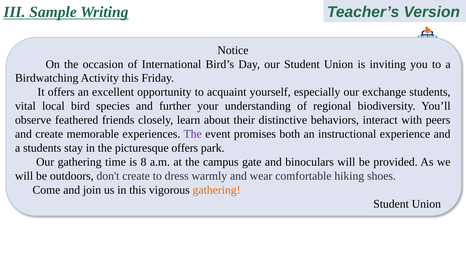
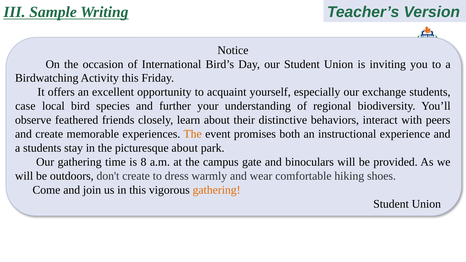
vital: vital -> case
The at (193, 134) colour: purple -> orange
picturesque offers: offers -> about
